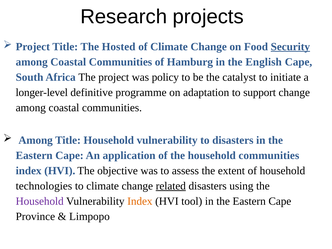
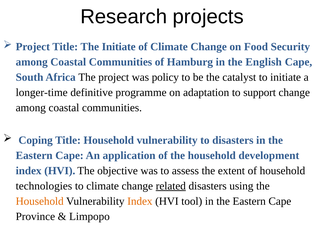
The Hosted: Hosted -> Initiate
Security underline: present -> none
longer-level: longer-level -> longer-time
Among at (36, 140): Among -> Coping
household communities: communities -> development
Household at (40, 201) colour: purple -> orange
